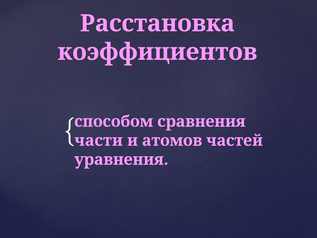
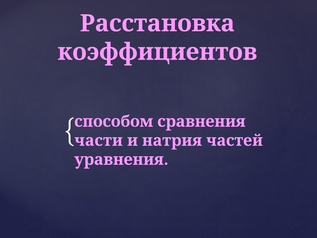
атомов: атомов -> натрия
